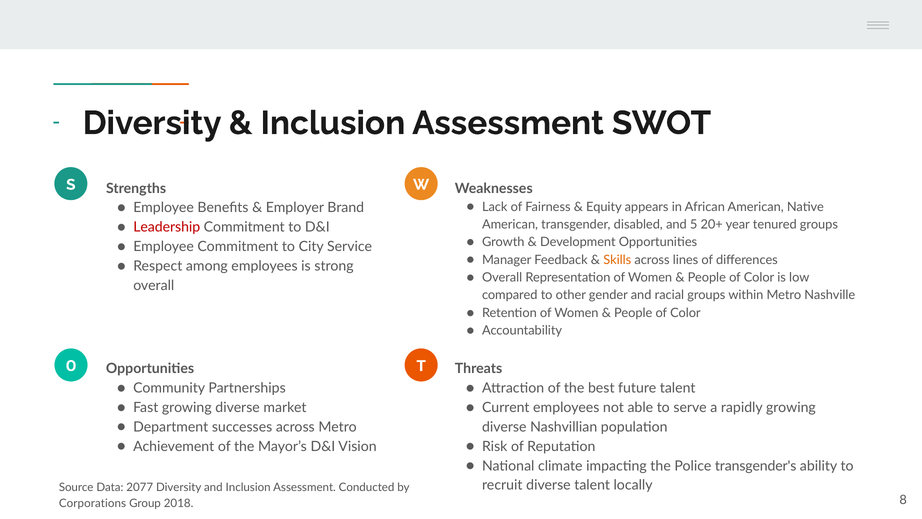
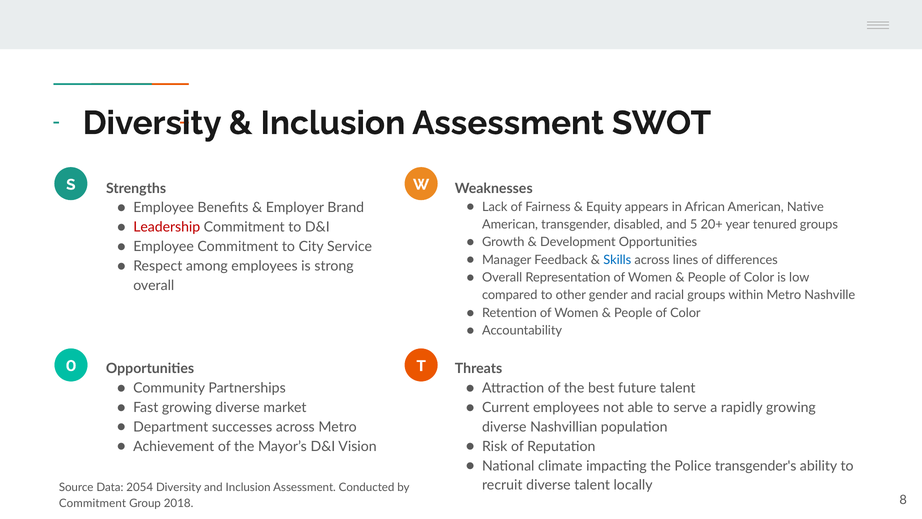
Skills colour: orange -> blue
2077: 2077 -> 2054
Corporations at (92, 503): Corporations -> Commitment
